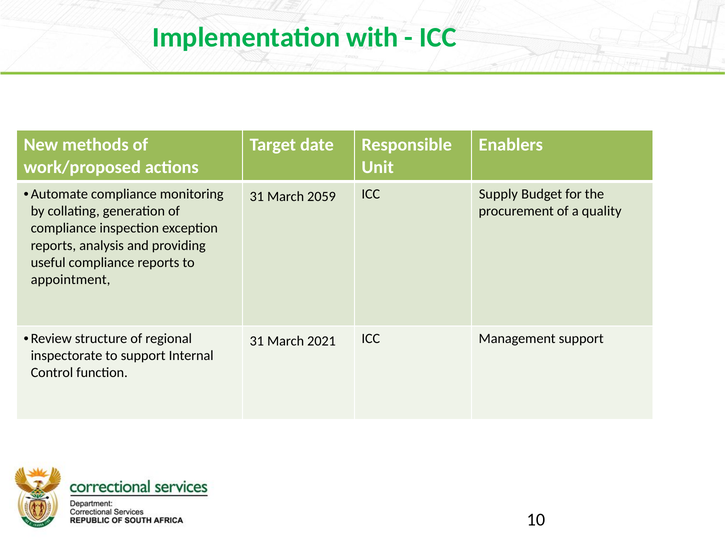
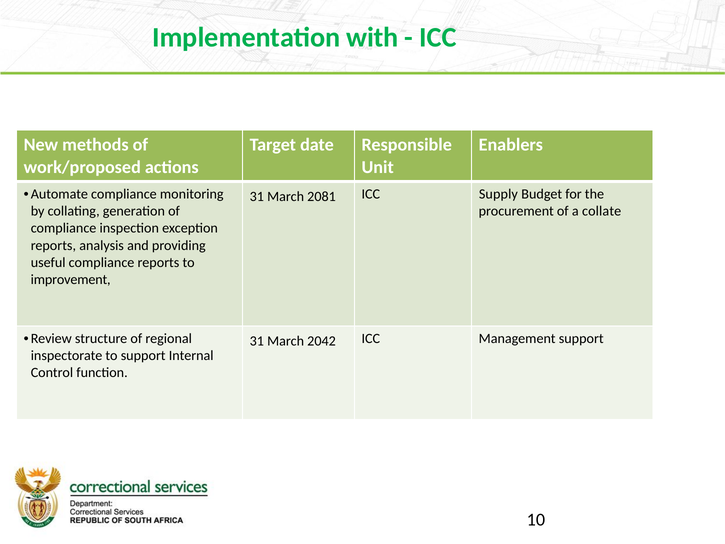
2059: 2059 -> 2081
quality: quality -> collate
appointment: appointment -> improvement
2021: 2021 -> 2042
